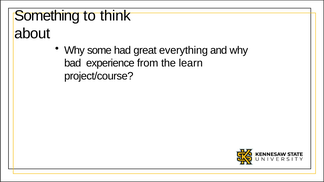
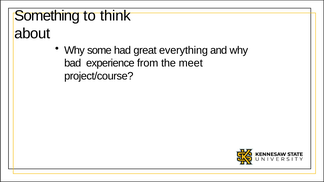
learn: learn -> meet
